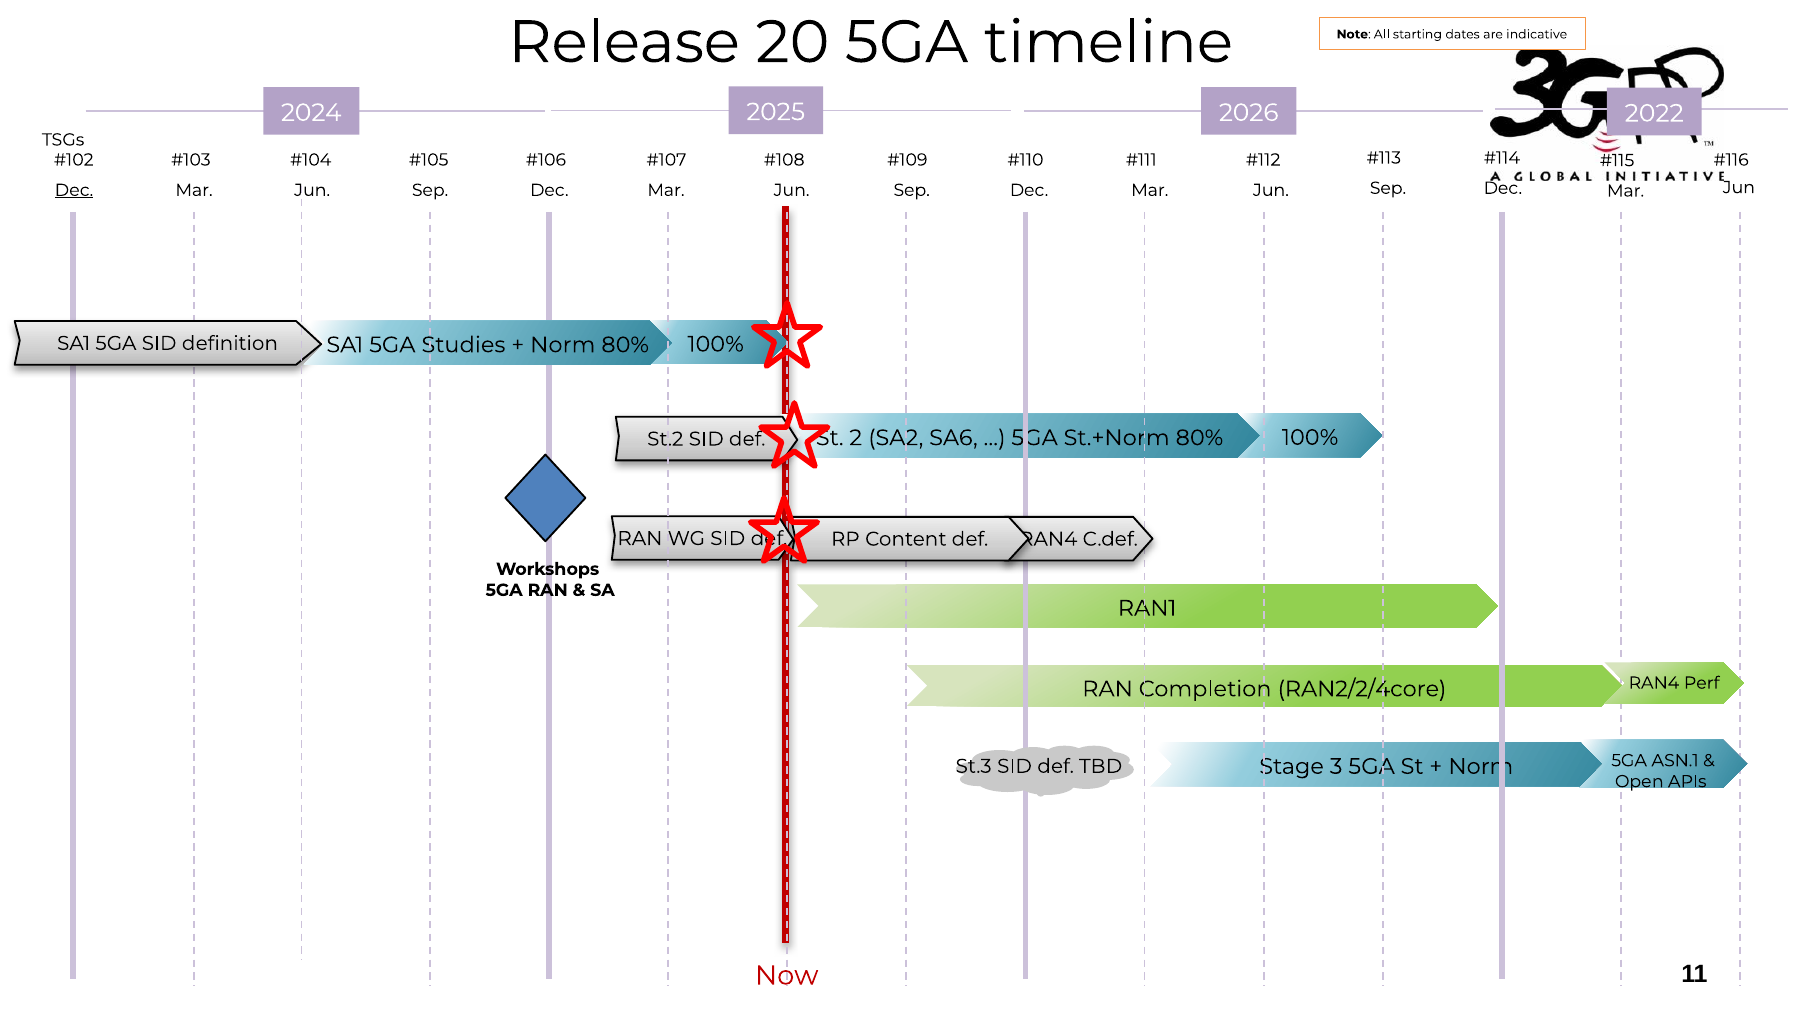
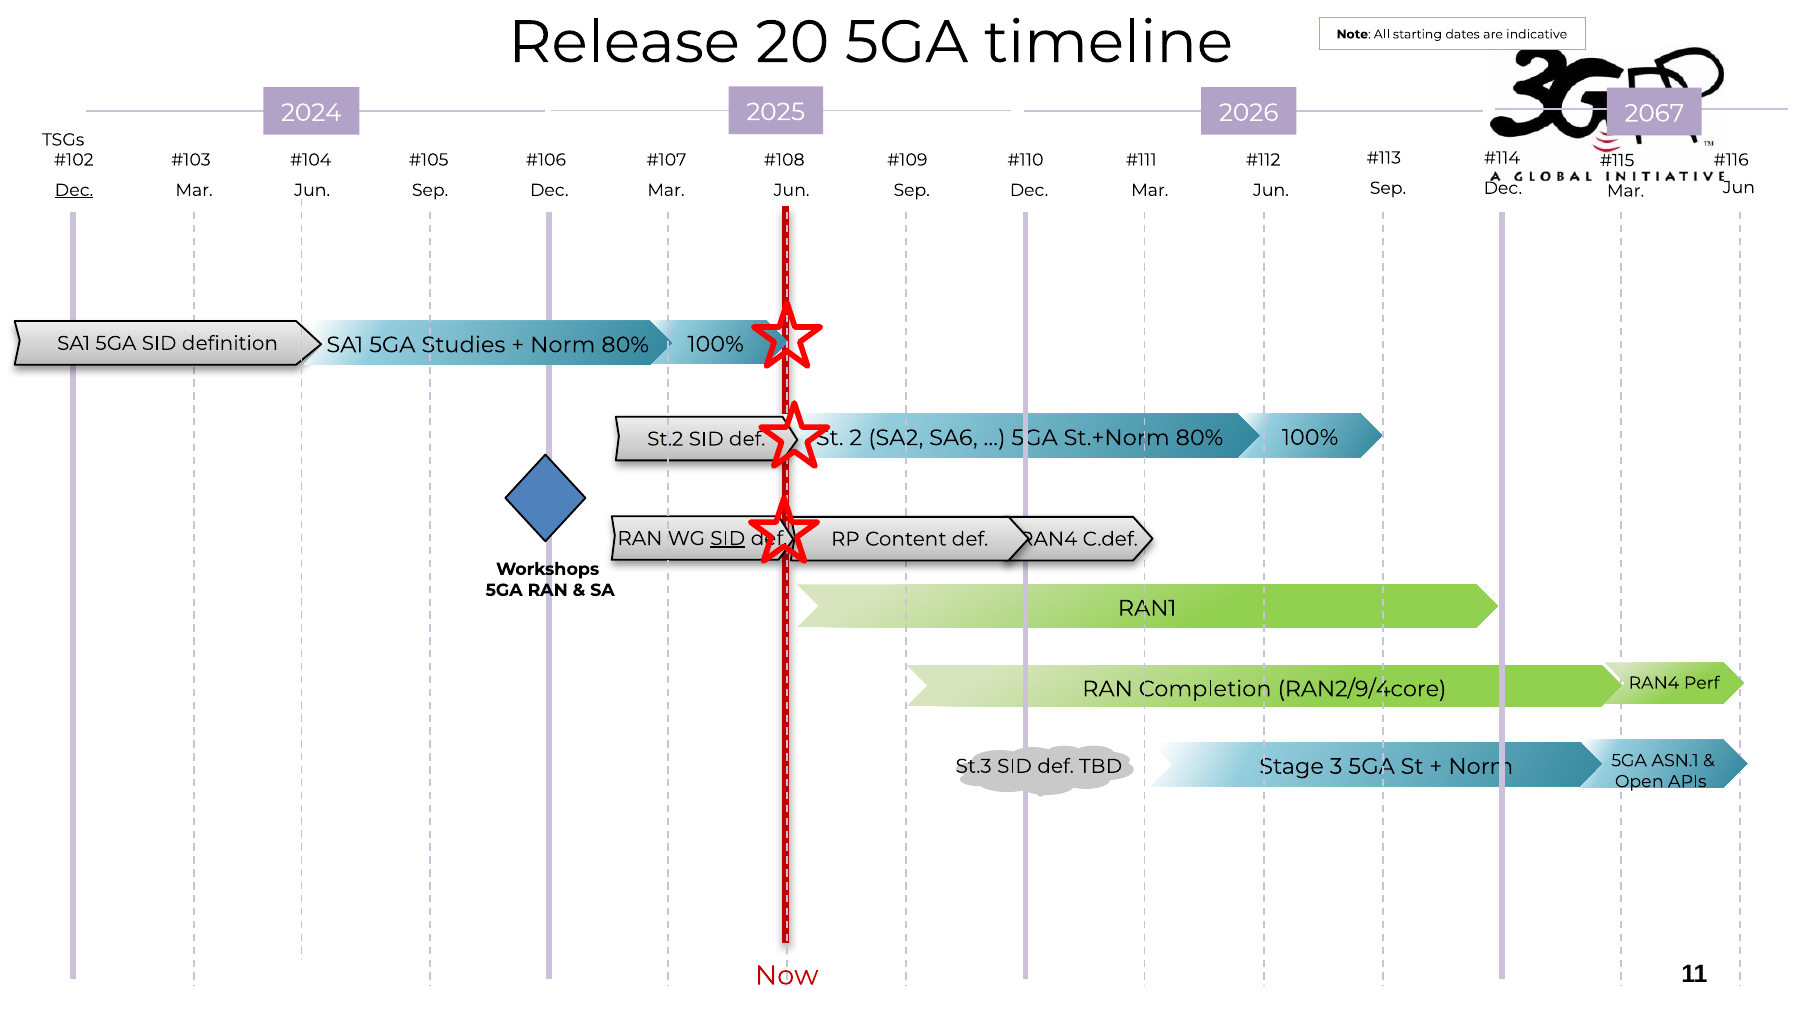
2022: 2022 -> 2067
SID at (728, 538) underline: none -> present
RAN2/2/4core: RAN2/2/4core -> RAN2/9/4core
